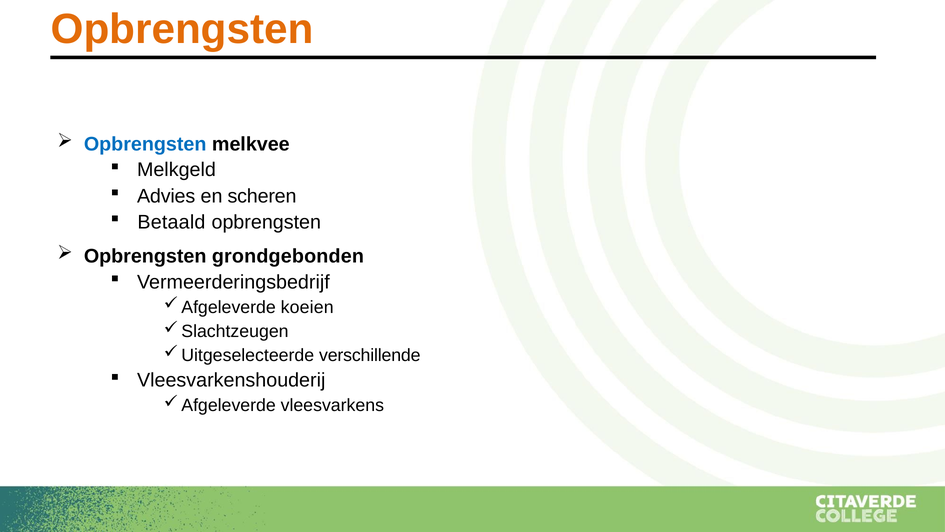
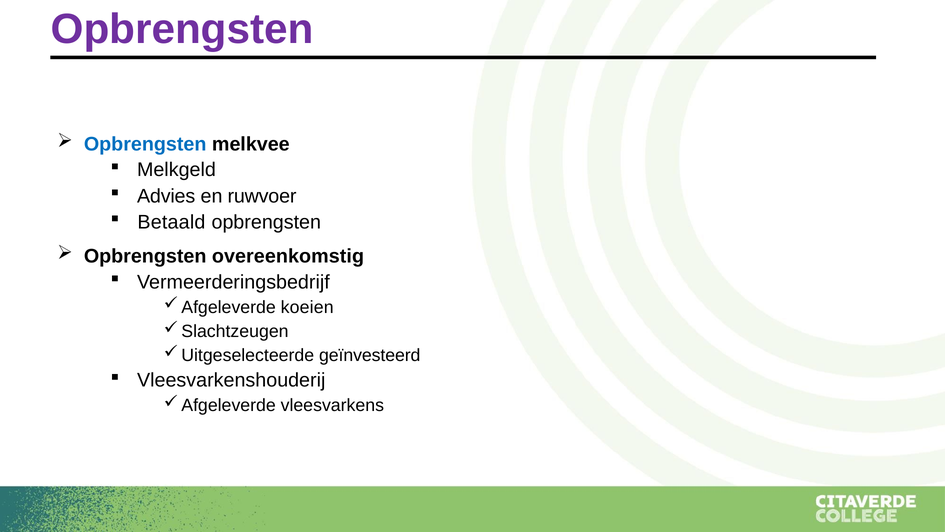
Opbrengsten at (182, 29) colour: orange -> purple
scheren: scheren -> ruwvoer
grondgebonden: grondgebonden -> overeenkomstig
verschillende: verschillende -> geïnvesteerd
